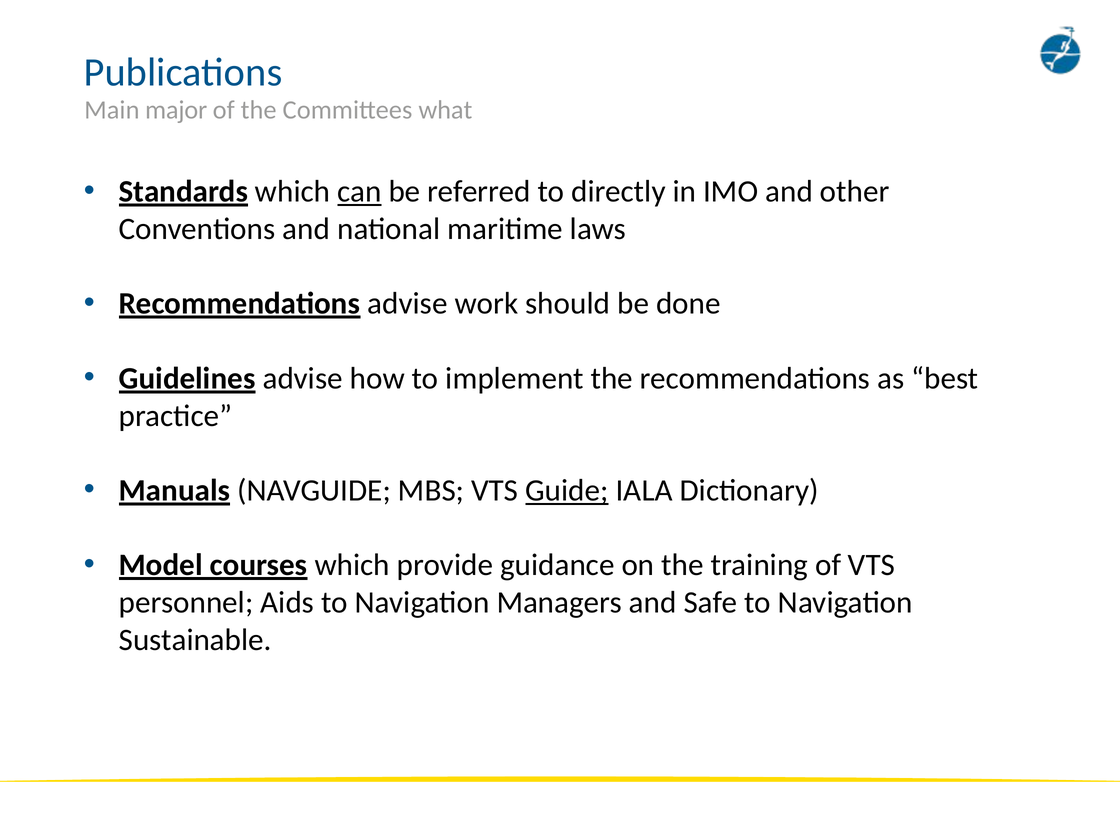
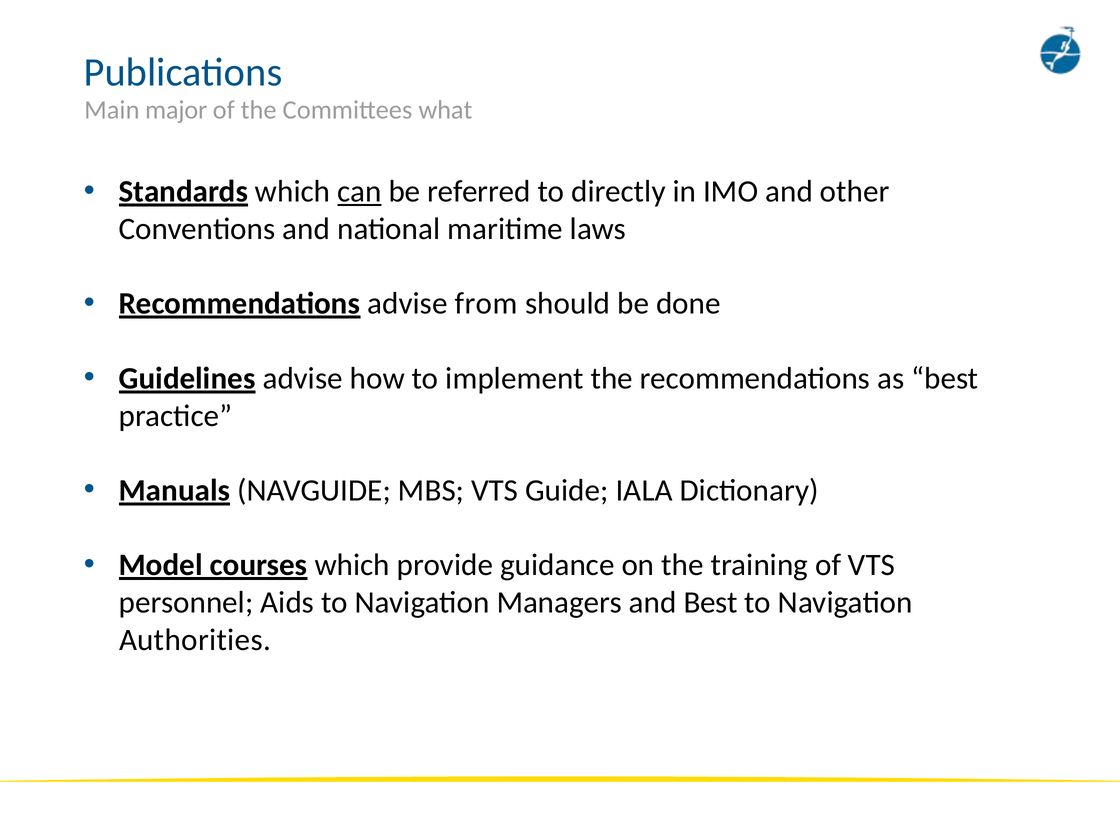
work: work -> from
Guide underline: present -> none
and Safe: Safe -> Best
Sustainable: Sustainable -> Authorities
